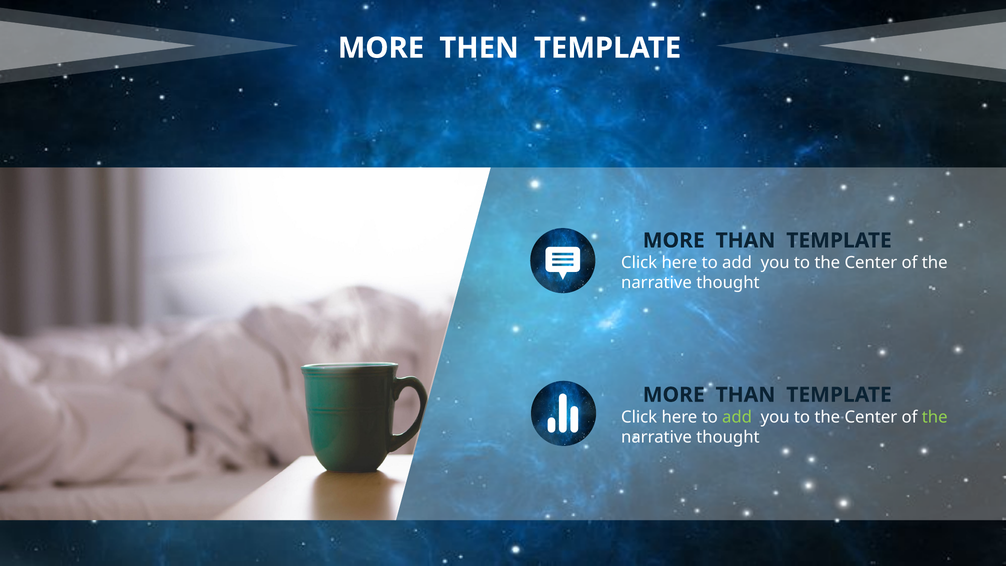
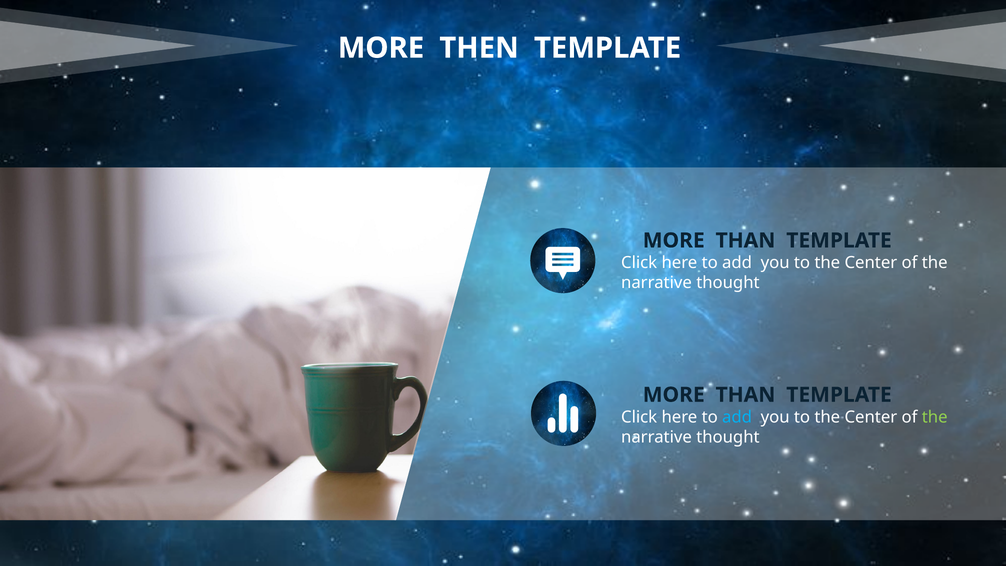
add at (737, 417) colour: light green -> light blue
